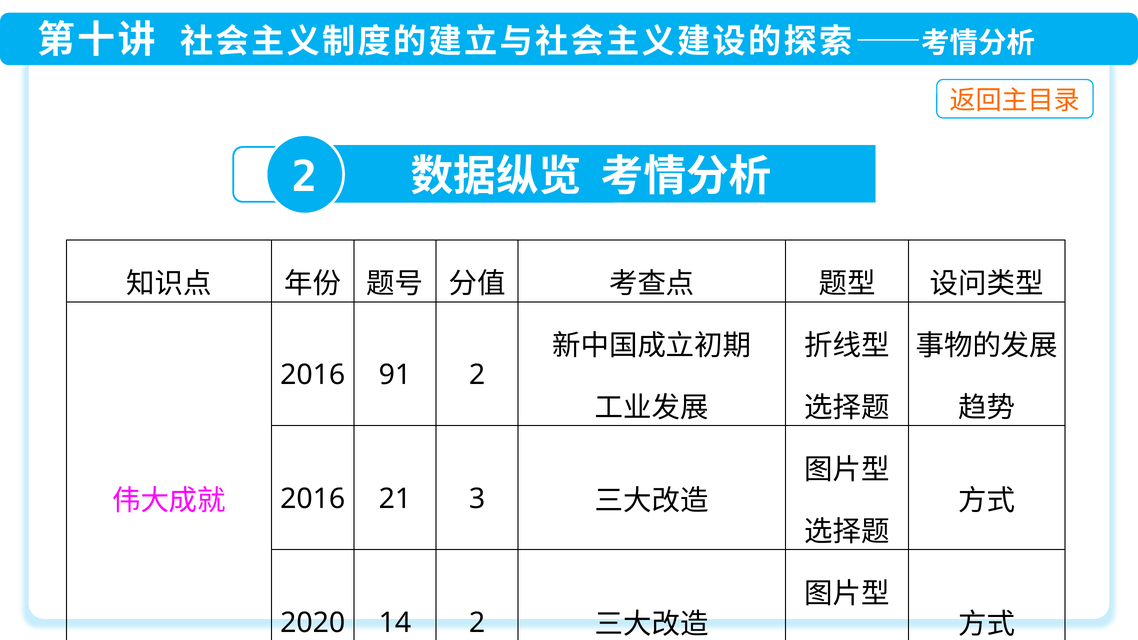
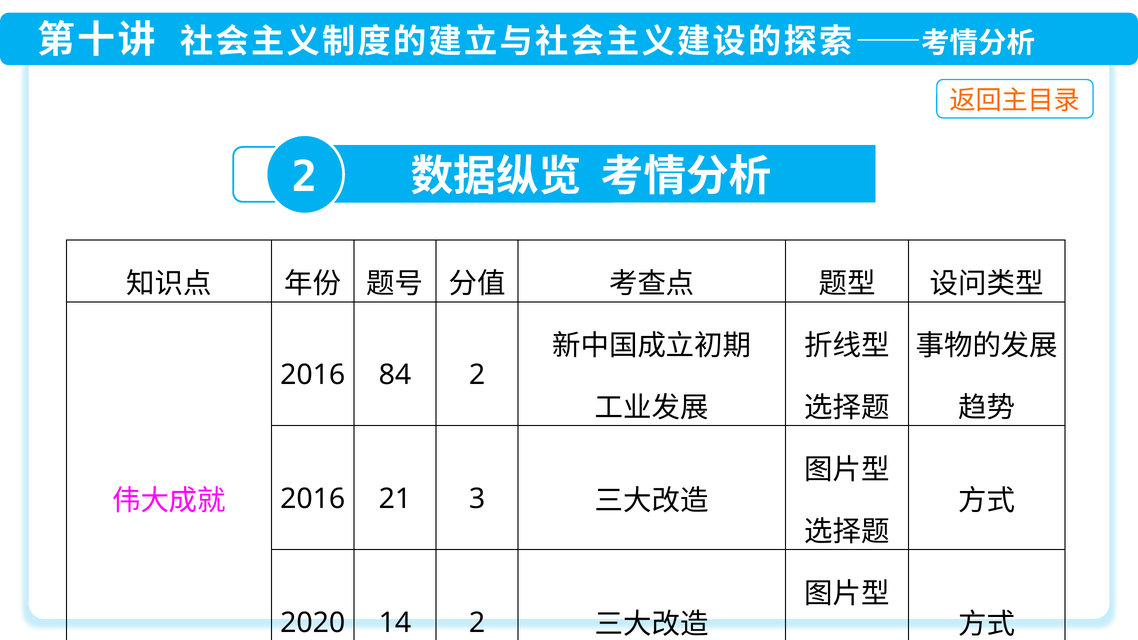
91: 91 -> 84
